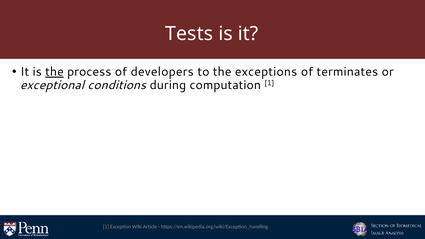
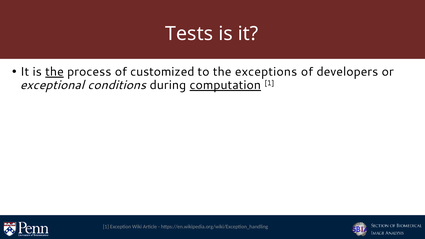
developers: developers -> customized
terminates: terminates -> developers
computation underline: none -> present
